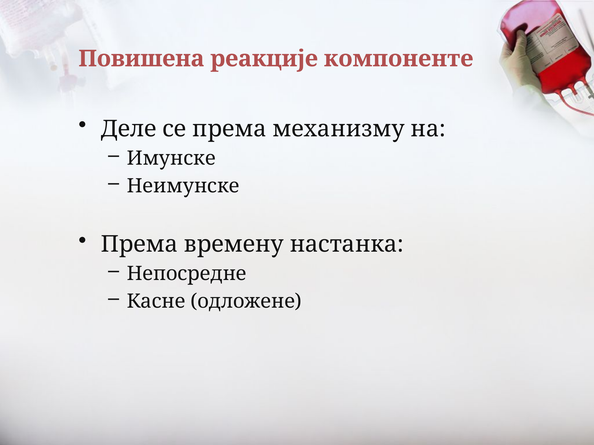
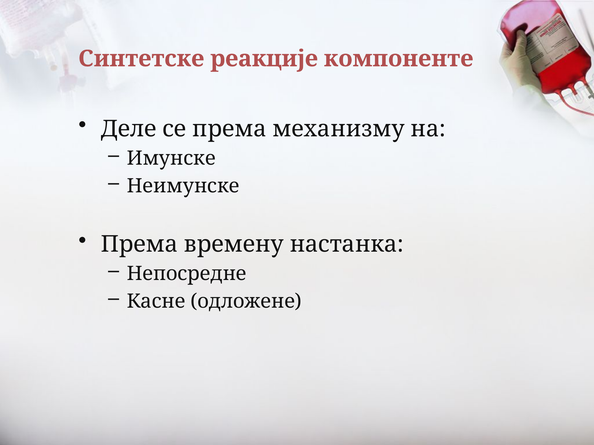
Повишена: Повишена -> Синтетске
